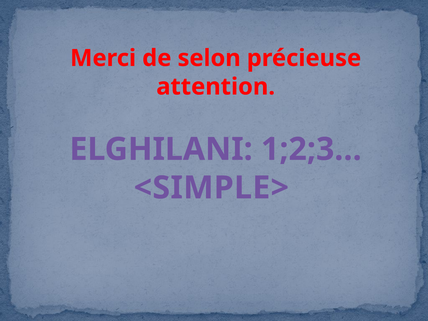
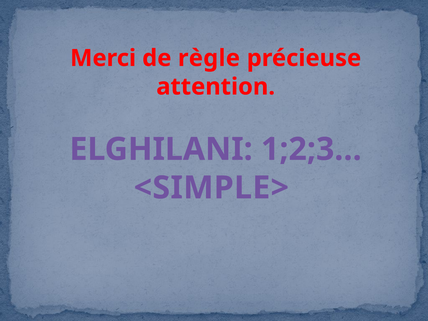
selon: selon -> règle
